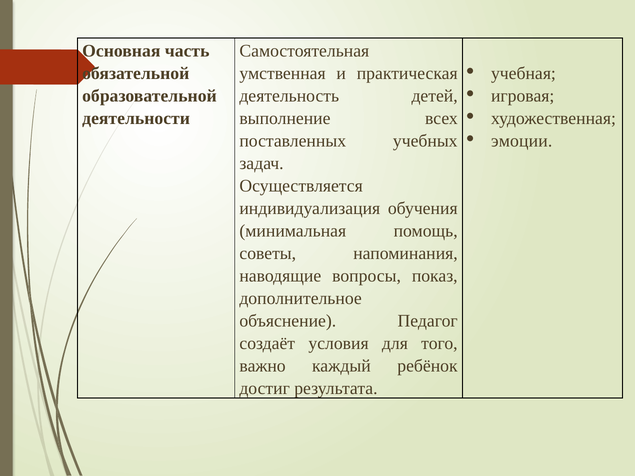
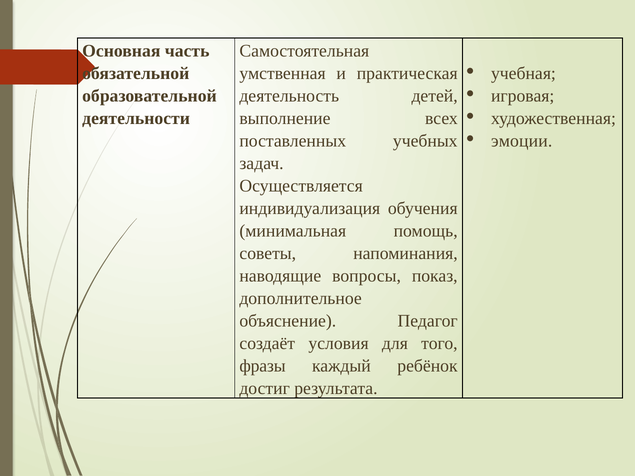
важно: важно -> фразы
